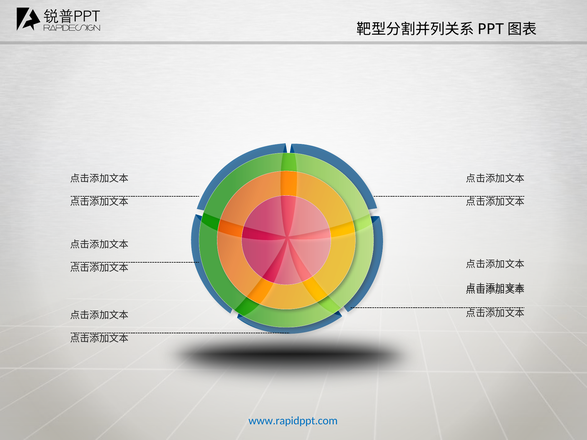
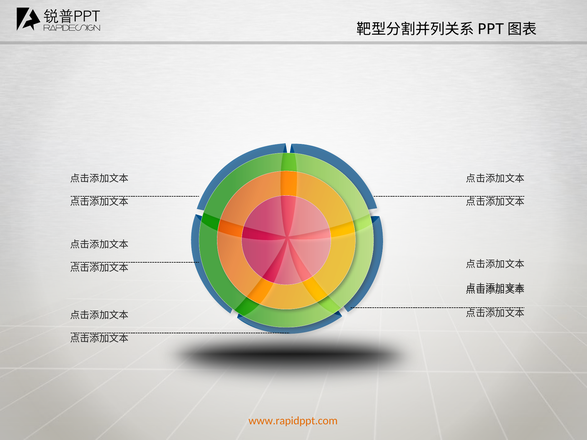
www.rapidppt.com colour: blue -> orange
